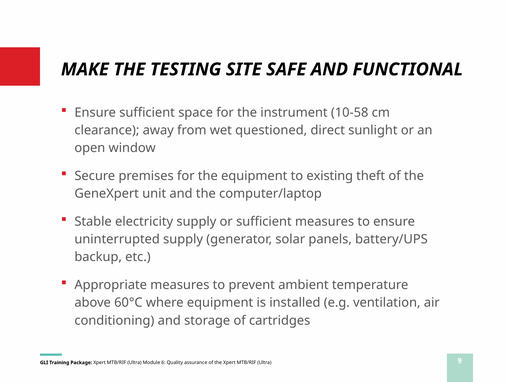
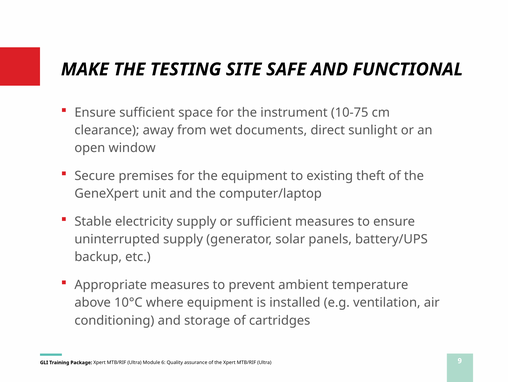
10-58: 10-58 -> 10-75
questioned: questioned -> documents
60°C: 60°C -> 10°C
